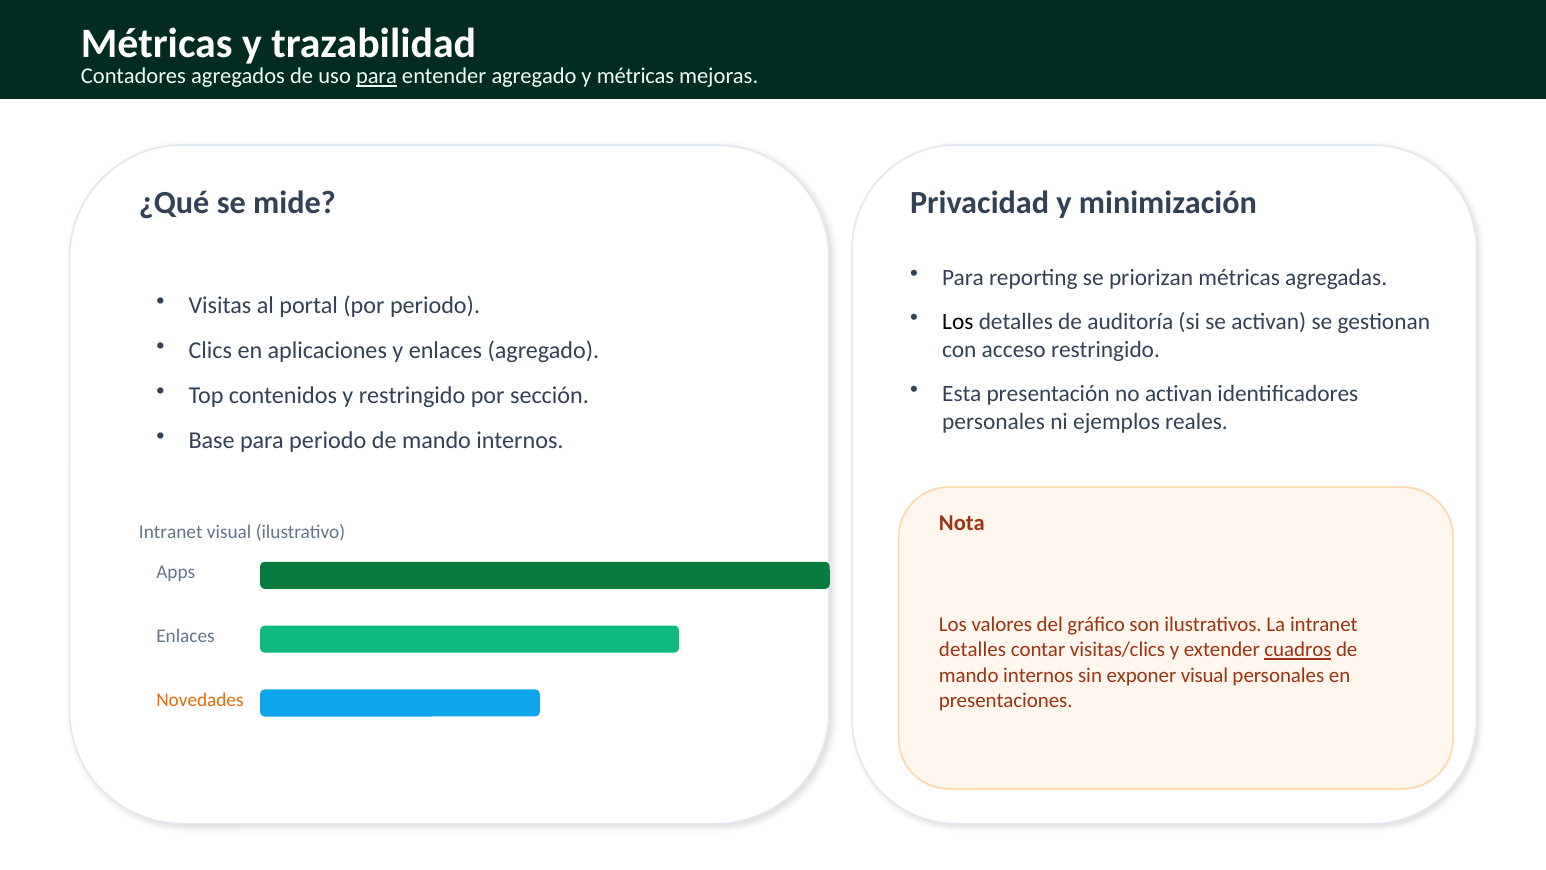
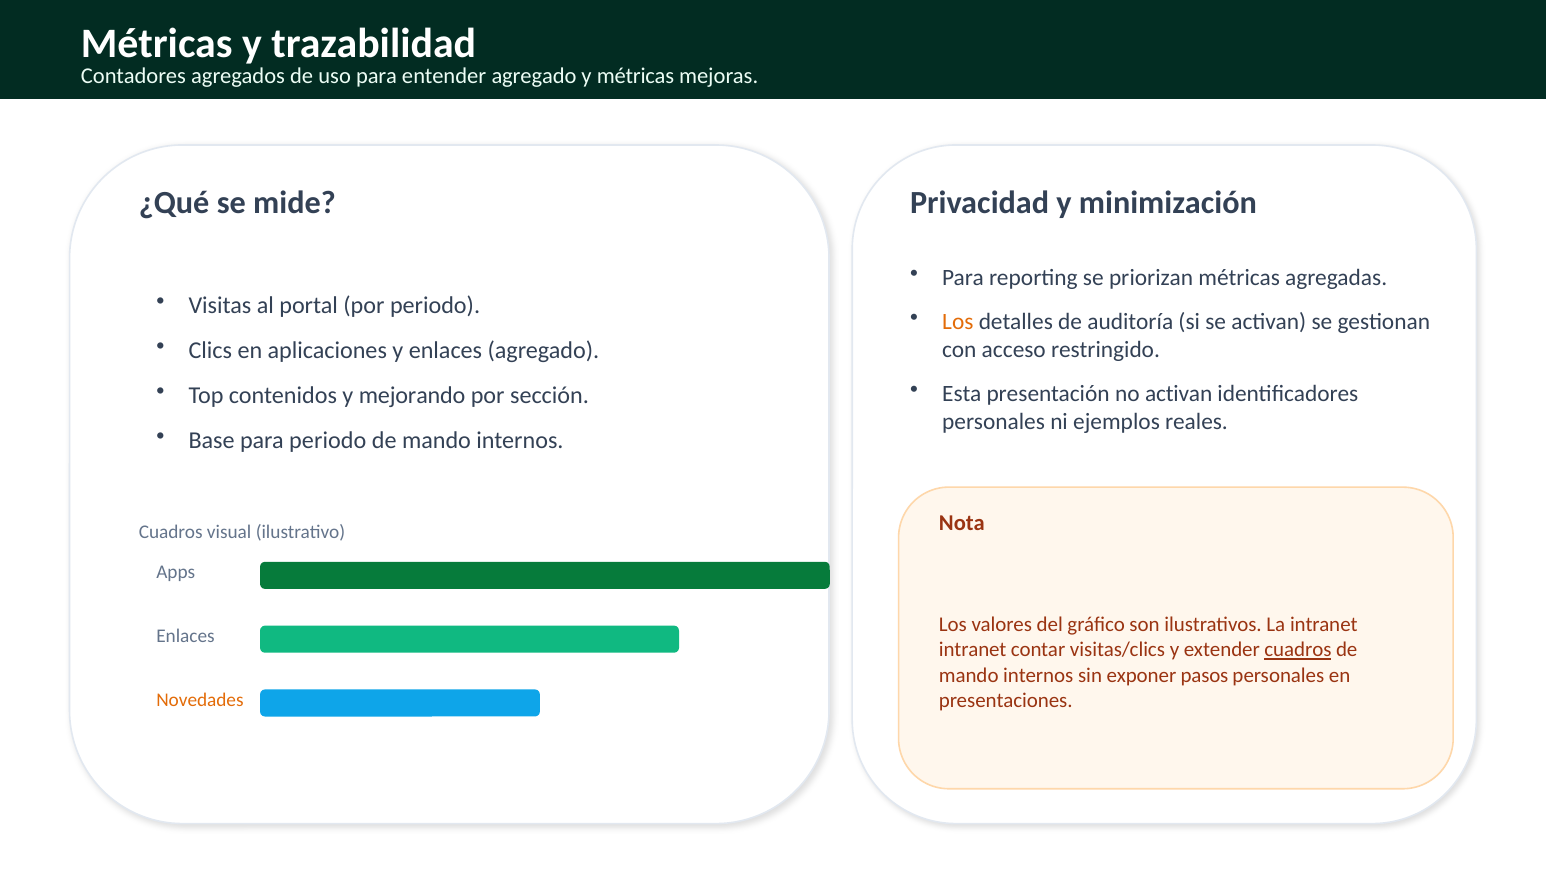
para at (377, 76) underline: present -> none
Los at (958, 321) colour: black -> orange
y restringido: restringido -> mejorando
Intranet at (171, 532): Intranet -> Cuadros
detalles at (973, 650): detalles -> intranet
exponer visual: visual -> pasos
